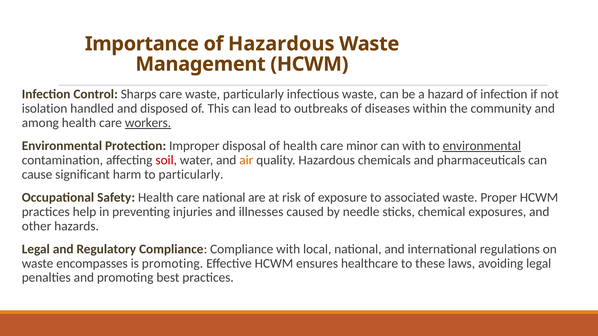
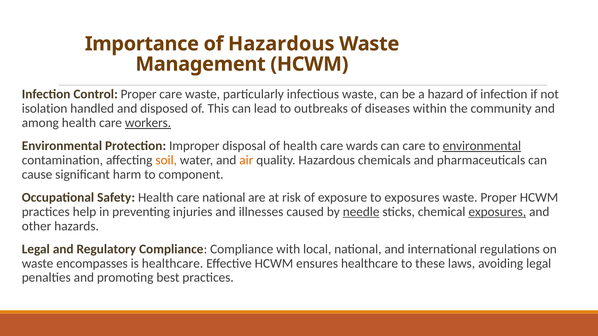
Control Sharps: Sharps -> Proper
minor: minor -> wards
can with: with -> care
soil colour: red -> orange
to particularly: particularly -> component
to associated: associated -> exposures
needle underline: none -> present
exposures at (497, 212) underline: none -> present
is promoting: promoting -> healthcare
